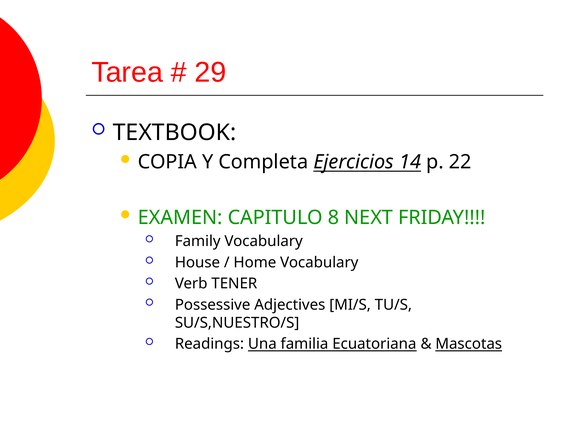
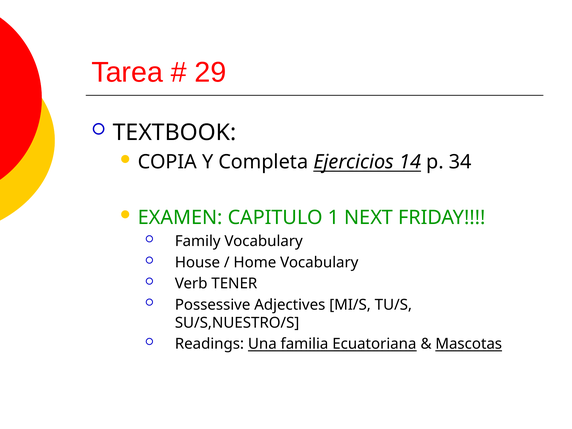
22: 22 -> 34
8: 8 -> 1
